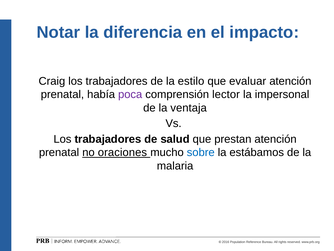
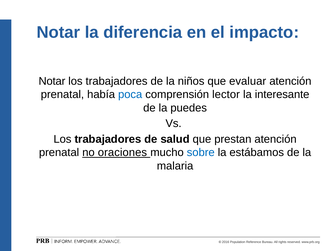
Craig at (52, 81): Craig -> Notar
estilo: estilo -> niños
poca colour: purple -> blue
impersonal: impersonal -> interesante
ventaja: ventaja -> puedes
